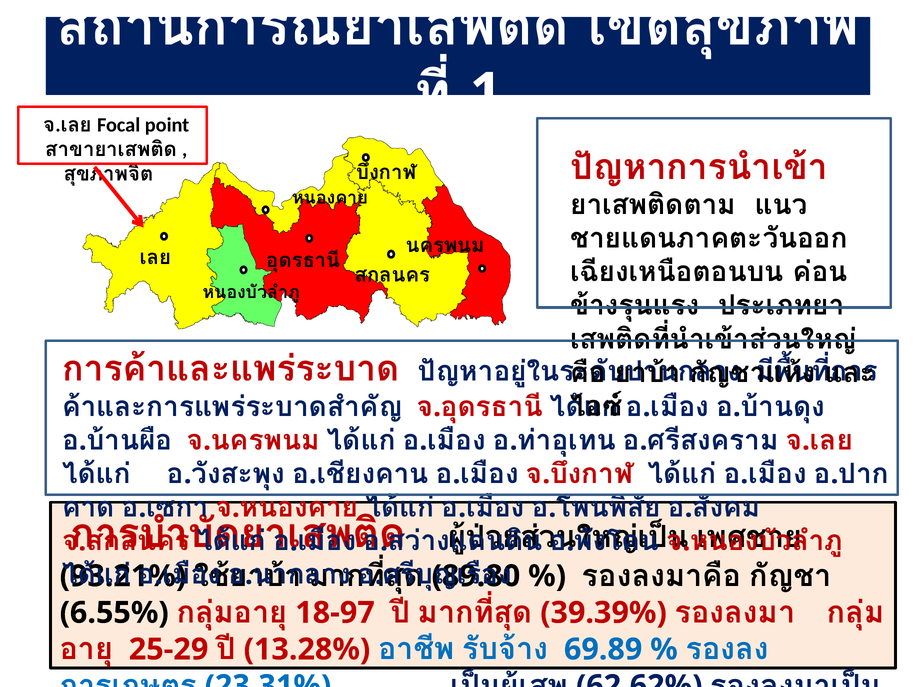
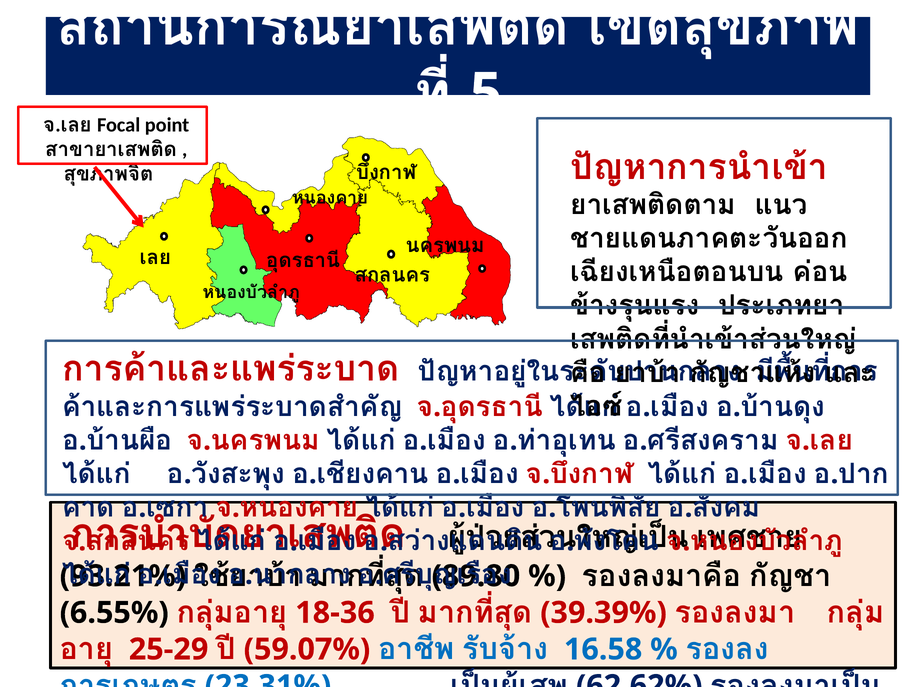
1: 1 -> 5
18-97: 18-97 -> 18-36
13.28%: 13.28% -> 59.07%
69.89: 69.89 -> 16.58
